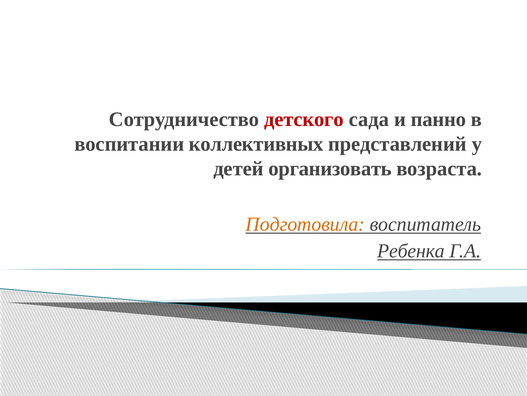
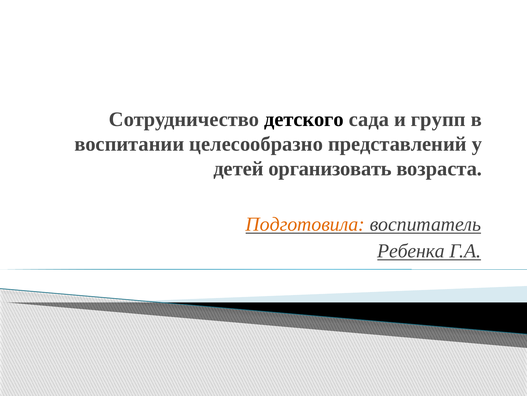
детского colour: red -> black
панно: панно -> групп
коллективных: коллективных -> целесообразно
